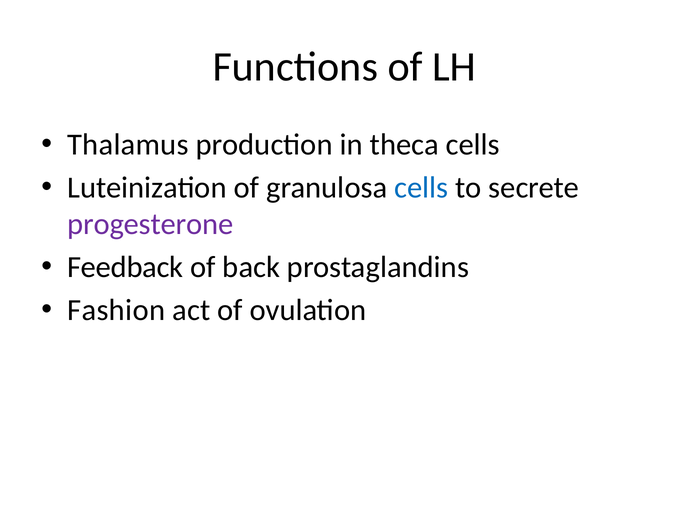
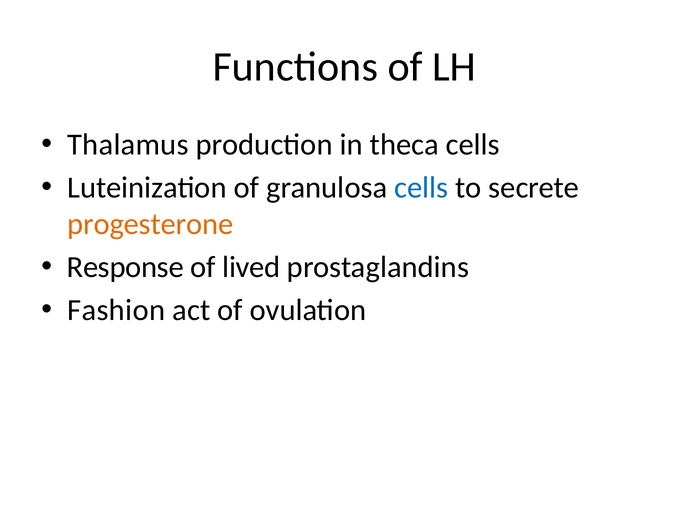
progesterone colour: purple -> orange
Feedback: Feedback -> Response
back: back -> lived
